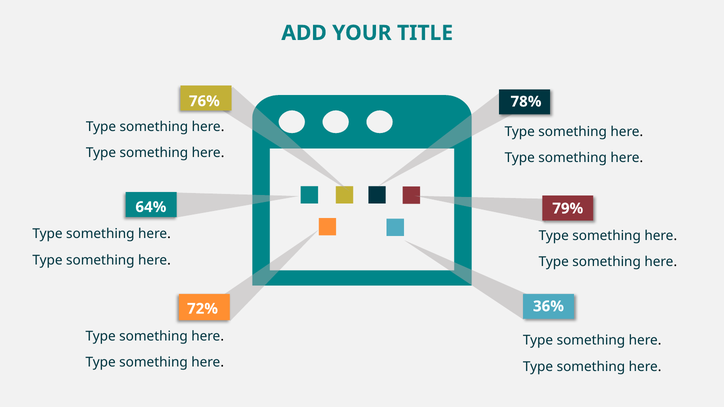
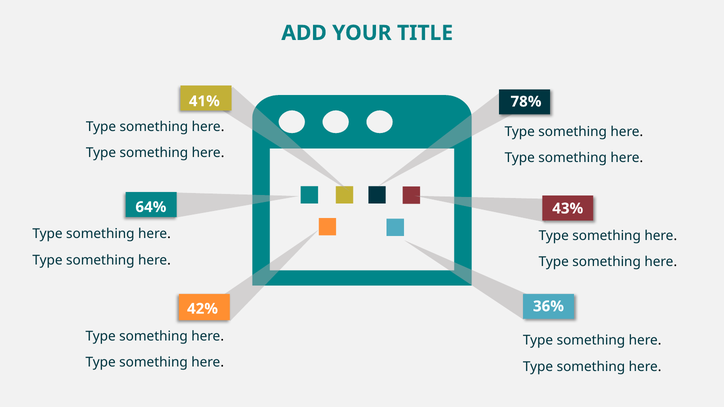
76%: 76% -> 41%
79%: 79% -> 43%
72%: 72% -> 42%
